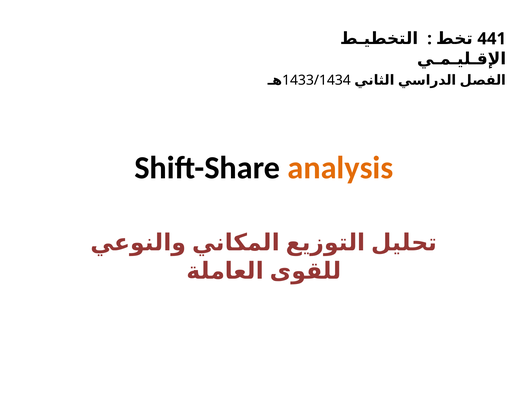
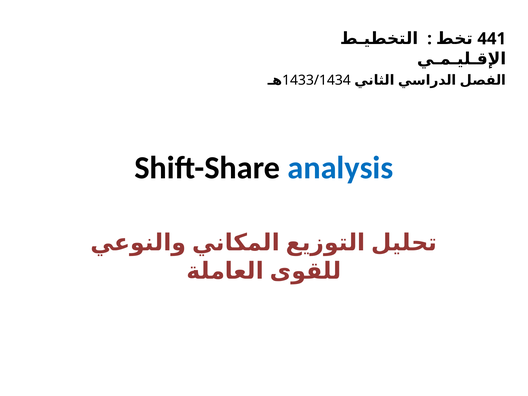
analysis colour: orange -> blue
